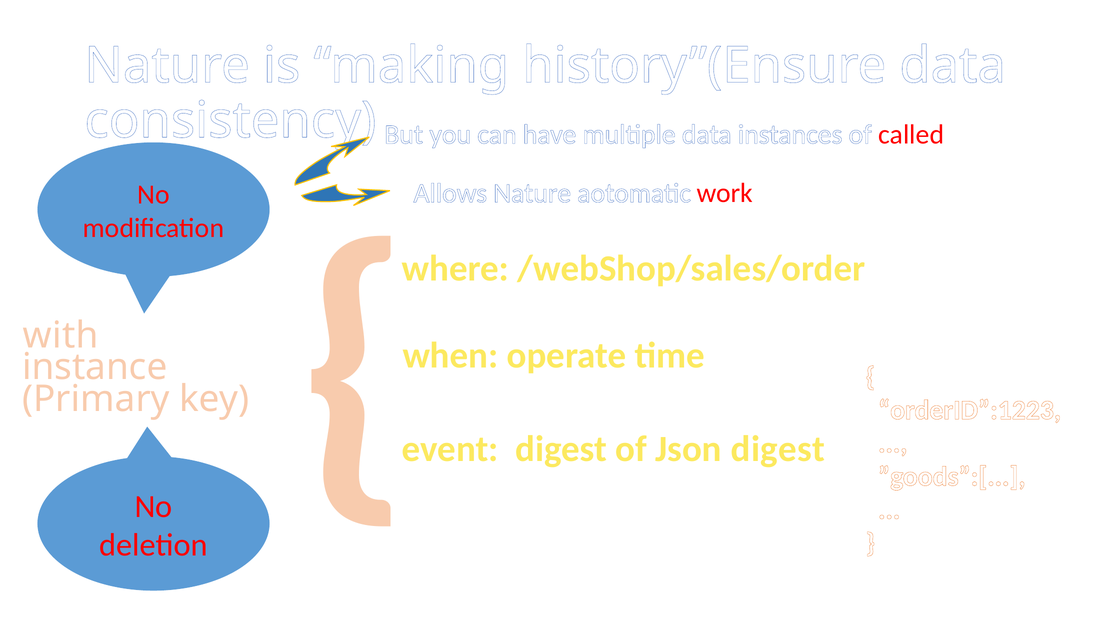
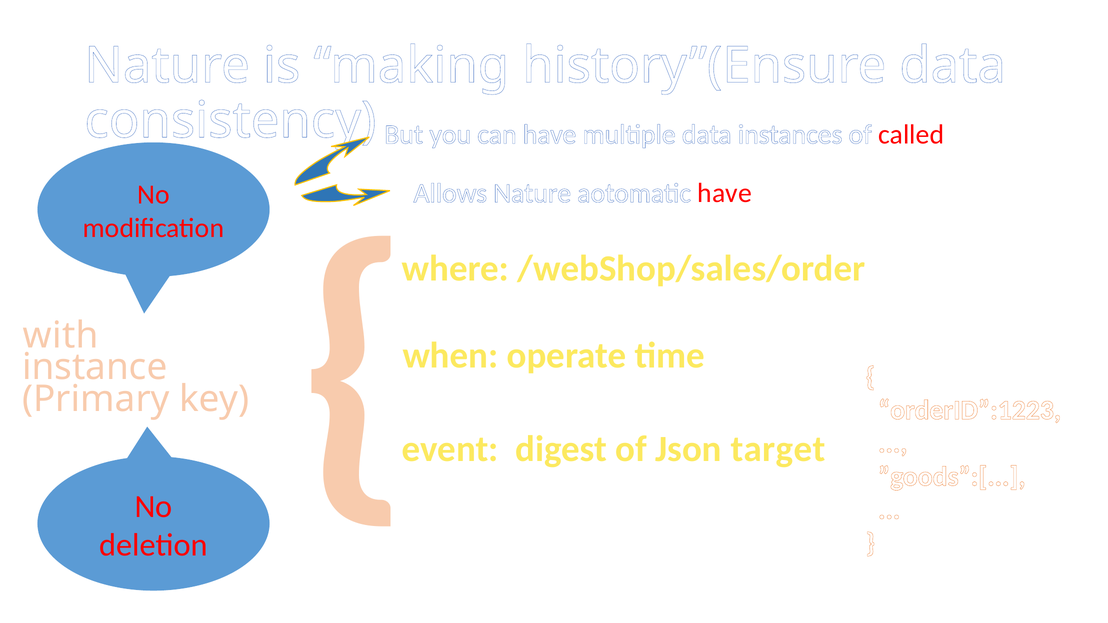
aotomatic work: work -> have
Json digest: digest -> target
